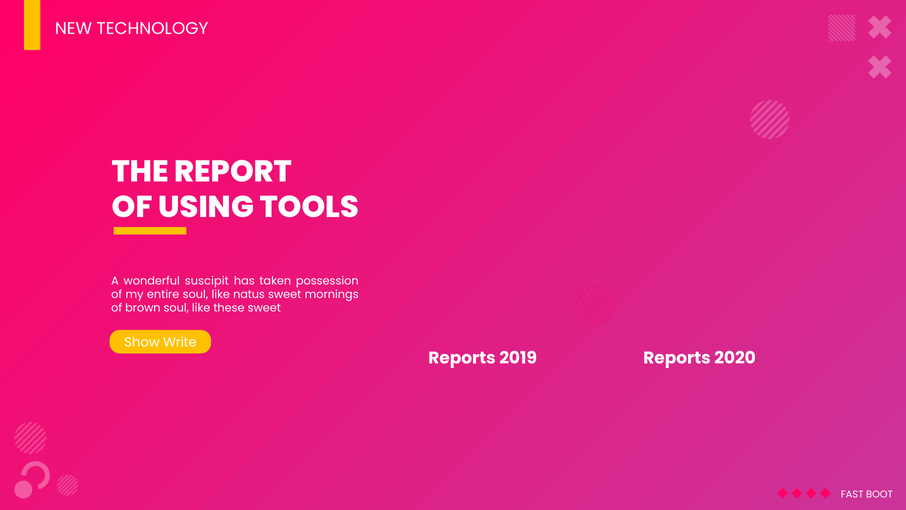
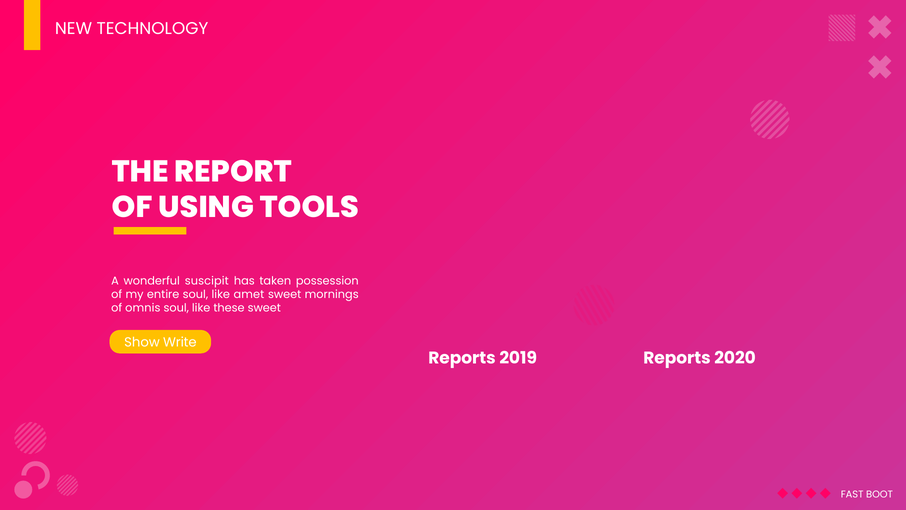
natus: natus -> amet
brown: brown -> omnis
